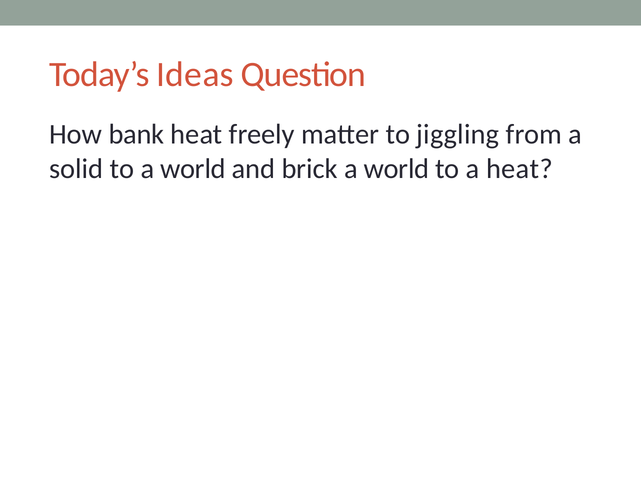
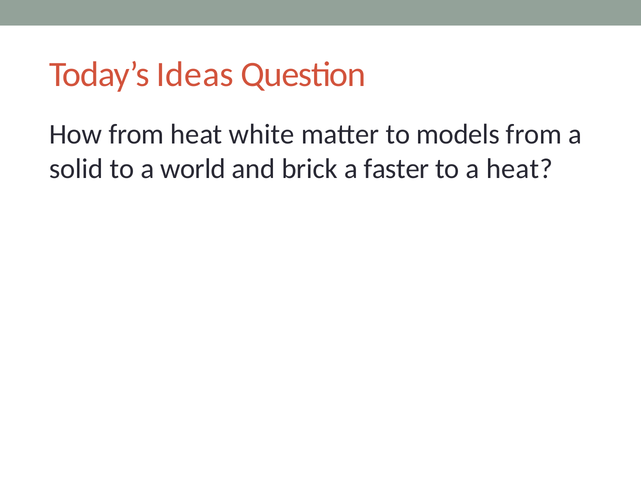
How bank: bank -> from
freely: freely -> white
jiggling: jiggling -> models
world at (397, 169): world -> faster
